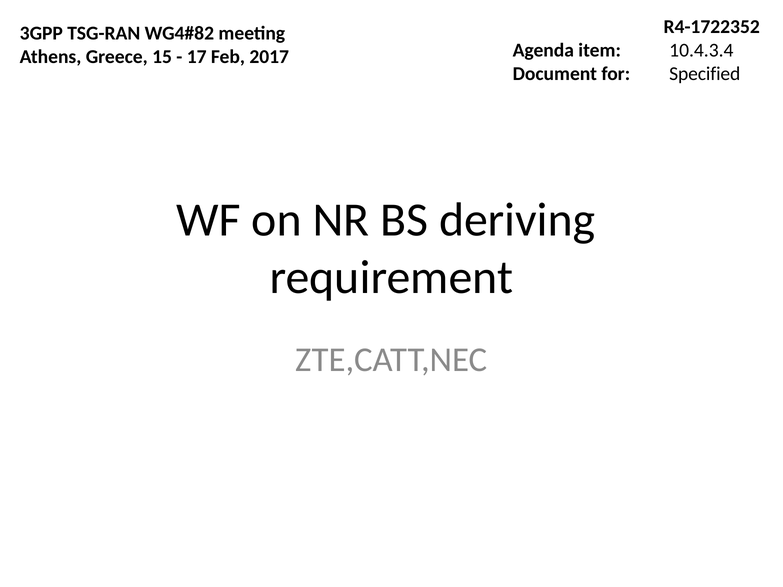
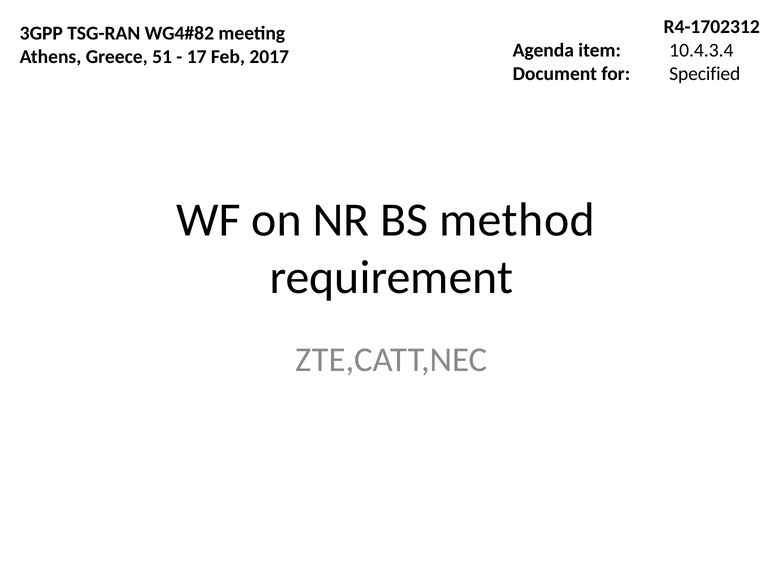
R4-1722352: R4-1722352 -> R4-1702312
15: 15 -> 51
deriving: deriving -> method
